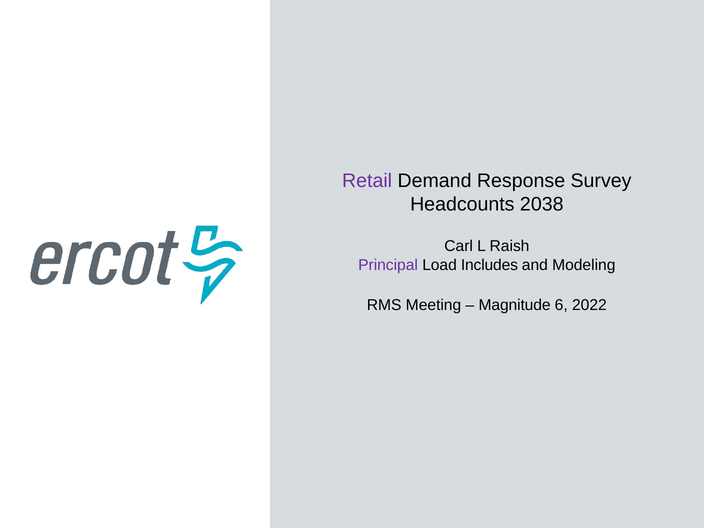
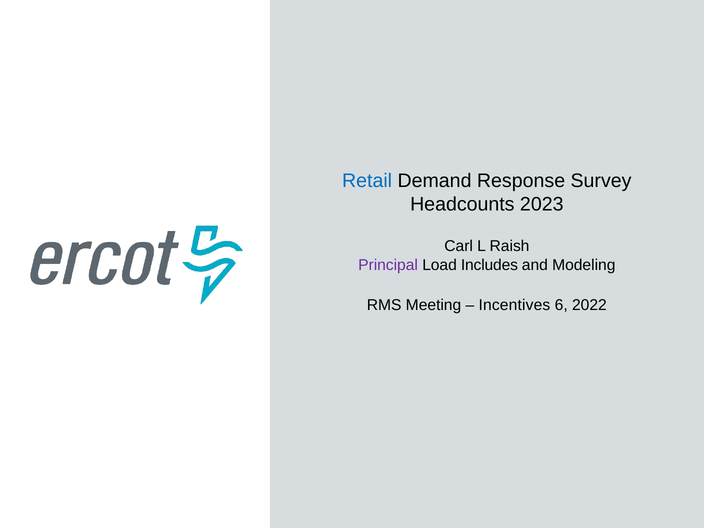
Retail colour: purple -> blue
2038: 2038 -> 2023
Magnitude: Magnitude -> Incentives
